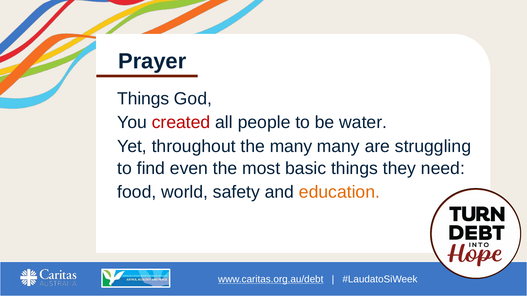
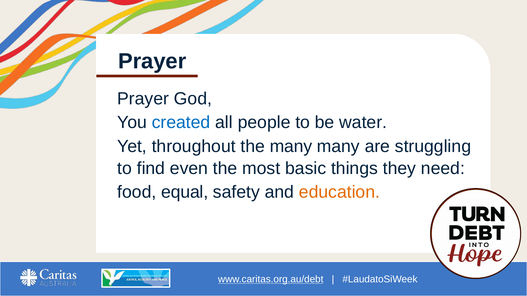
Things at (143, 99): Things -> Prayer
created colour: red -> blue
world: world -> equal
